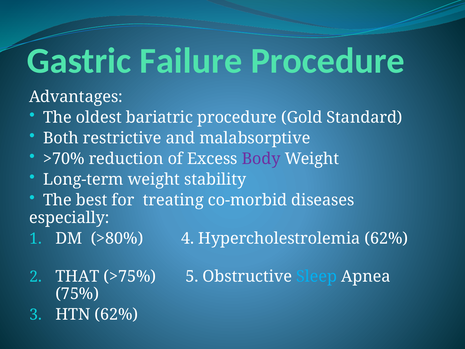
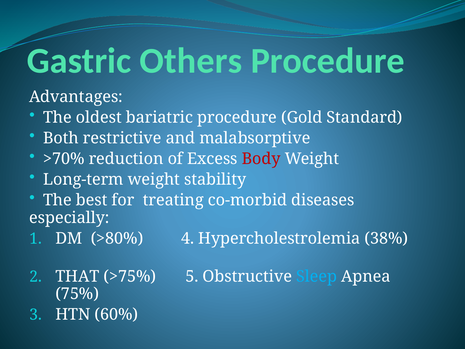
Failure: Failure -> Others
Body colour: purple -> red
Hypercholestrolemia 62%: 62% -> 38%
HTN 62%: 62% -> 60%
